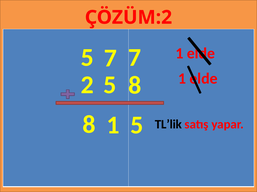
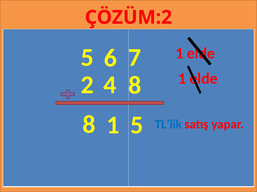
5 7: 7 -> 6
2 5: 5 -> 4
TL’lik colour: black -> blue
